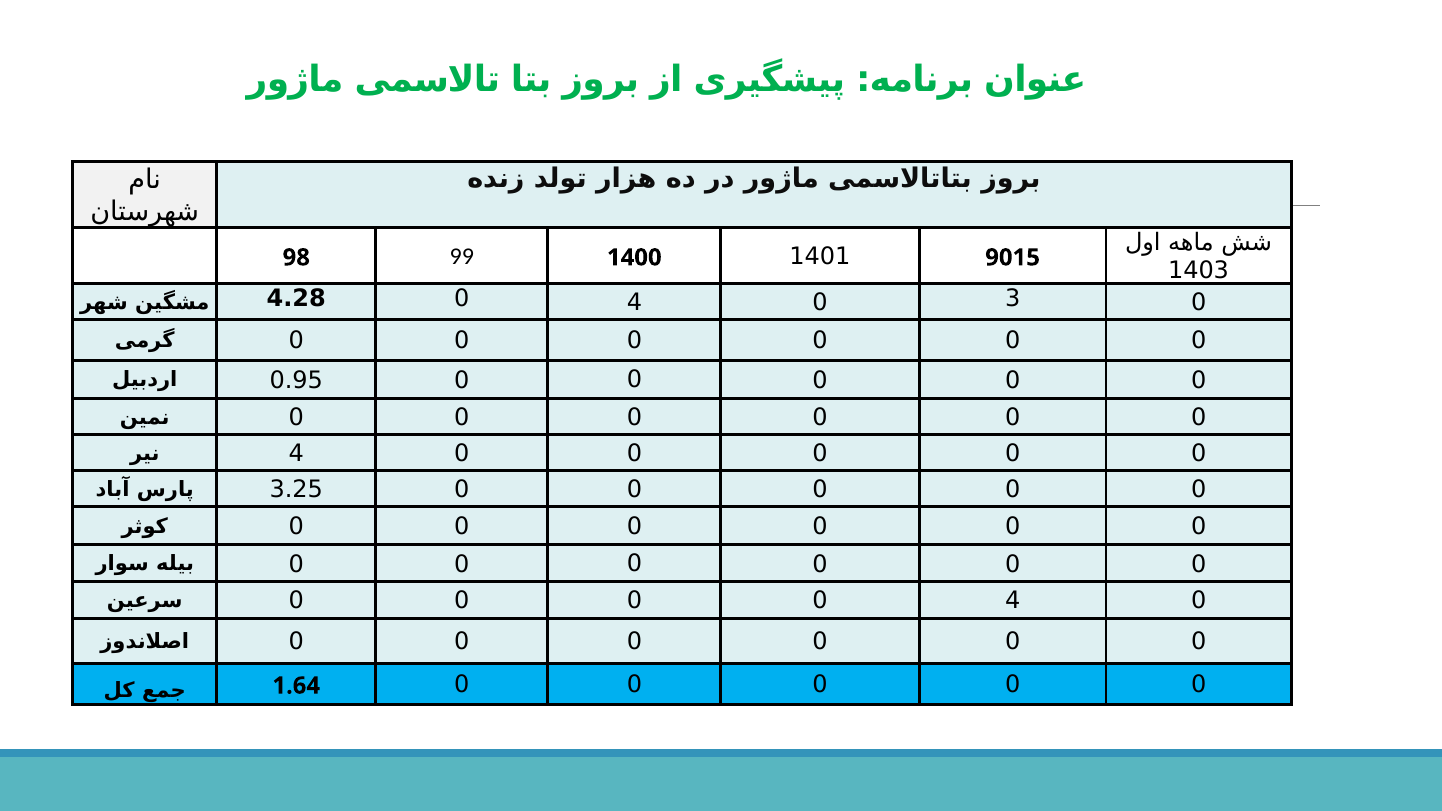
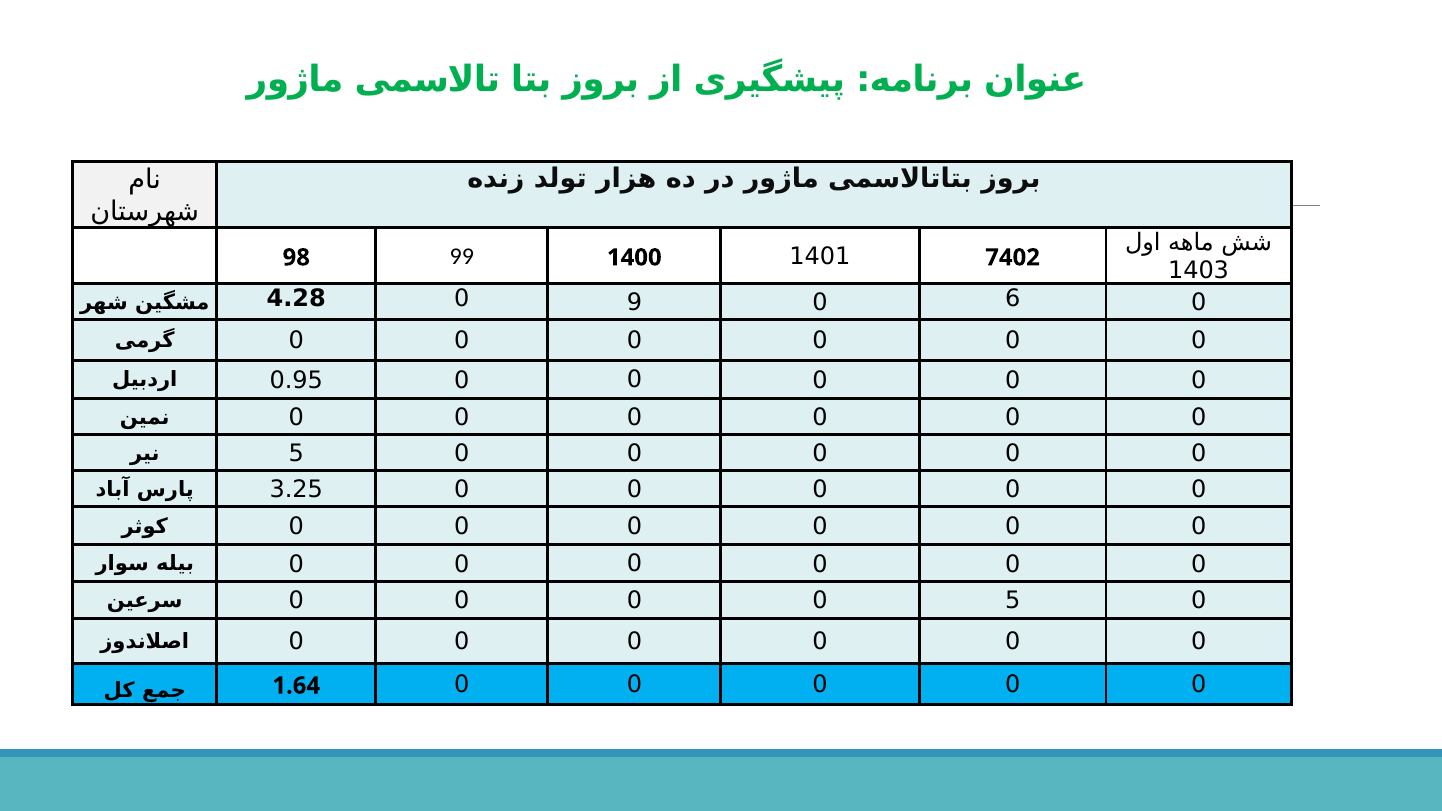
9015: 9015 -> 7402
4.28 0 4: 4 -> 9
3: 3 -> 6
4 at (296, 454): 4 -> 5
0 0 4: 4 -> 5
